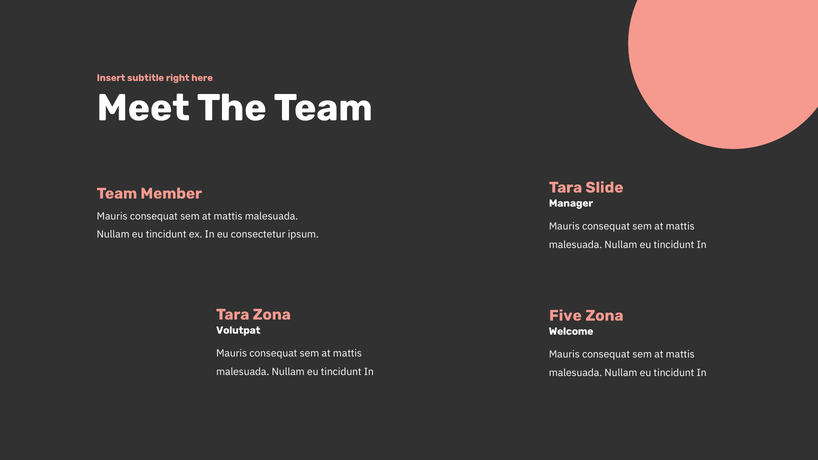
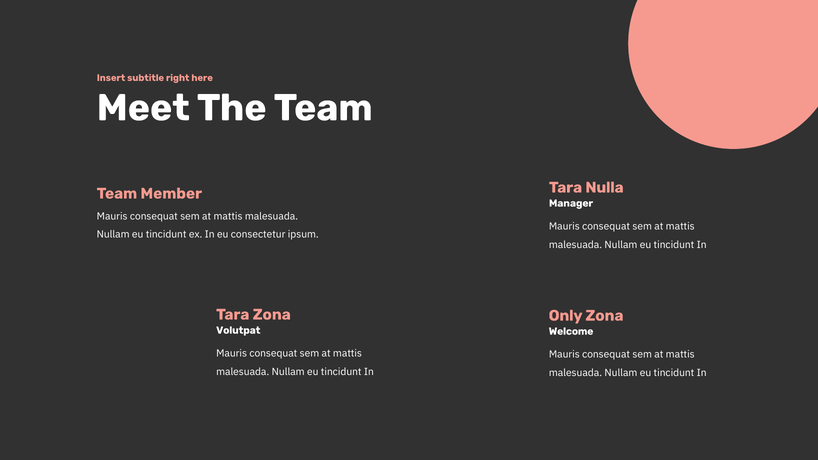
Slide: Slide -> Nulla
Five: Five -> Only
